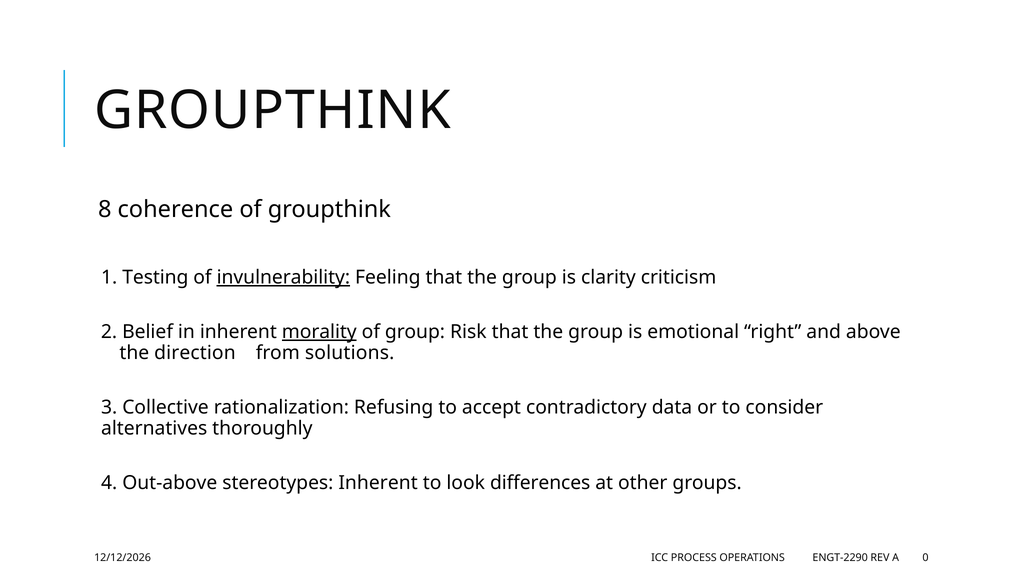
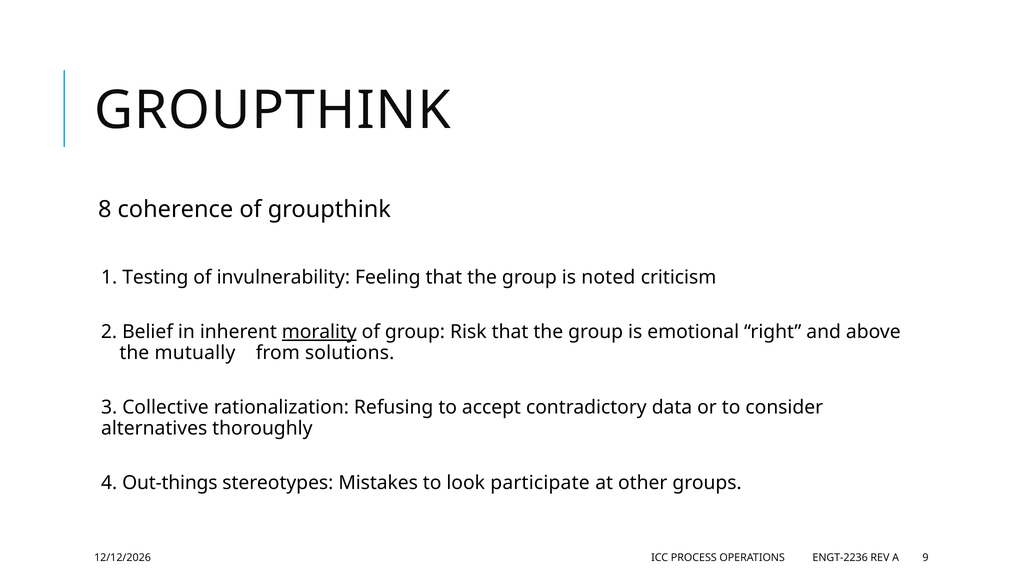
invulnerability underline: present -> none
clarity: clarity -> noted
direction: direction -> mutually
Out-above: Out-above -> Out-things
stereotypes Inherent: Inherent -> Mistakes
differences: differences -> participate
ENGT-2290: ENGT-2290 -> ENGT-2236
0: 0 -> 9
